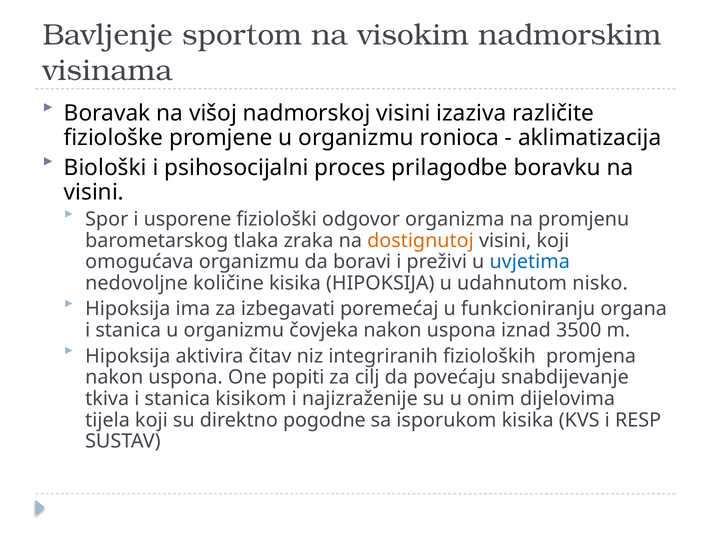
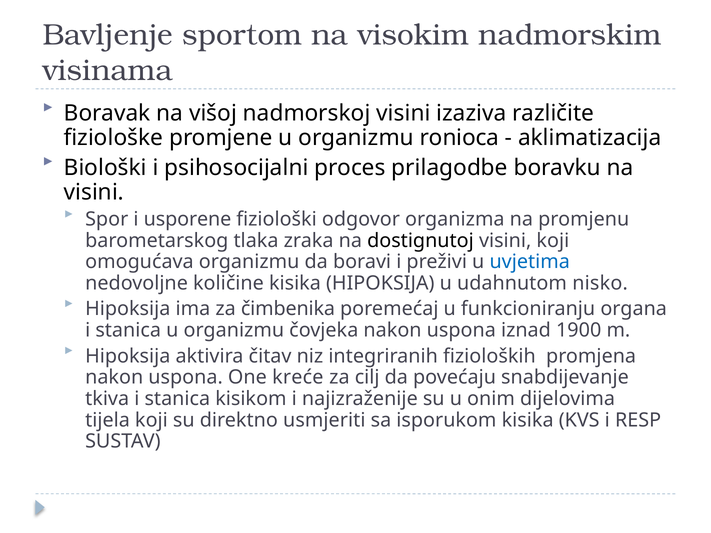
dostignutoj colour: orange -> black
izbegavati: izbegavati -> čimbenika
3500: 3500 -> 1900
popiti: popiti -> kreće
pogodne: pogodne -> usmjeriti
